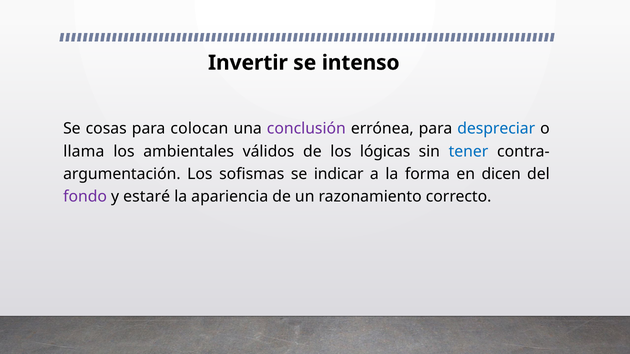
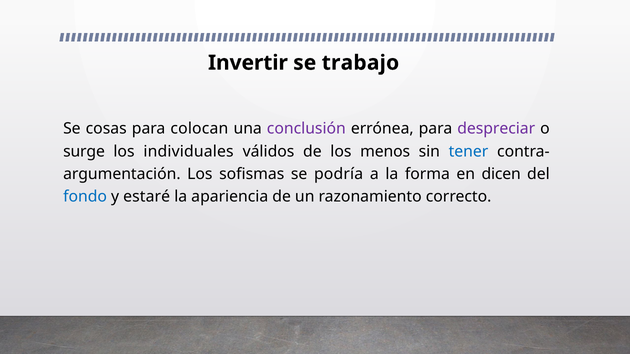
intenso: intenso -> trabajo
despreciar colour: blue -> purple
llama: llama -> surge
ambientales: ambientales -> individuales
lógicas: lógicas -> menos
indicar: indicar -> podría
fondo colour: purple -> blue
